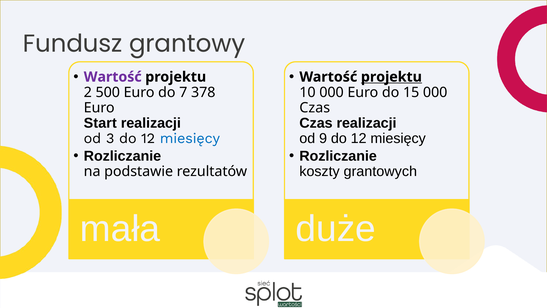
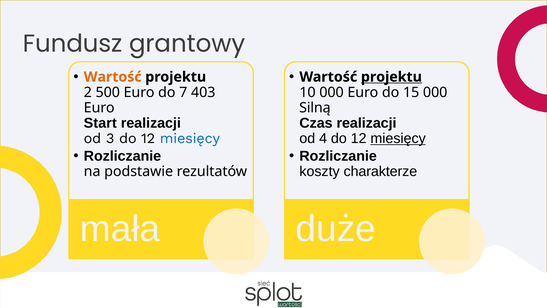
Wartość at (113, 77) colour: purple -> orange
378: 378 -> 403
Czas at (315, 108): Czas -> Silną
9: 9 -> 4
miesięcy at (398, 138) underline: none -> present
grantowych: grantowych -> charakterze
